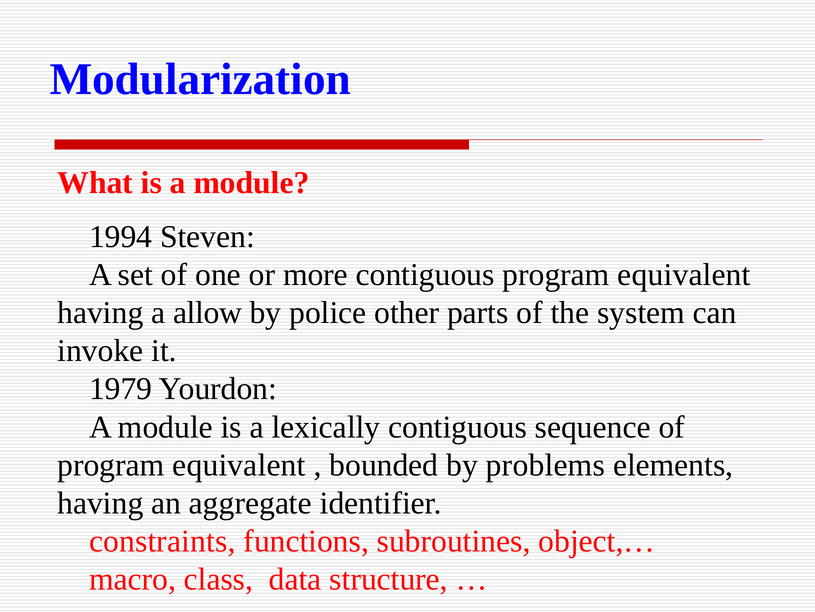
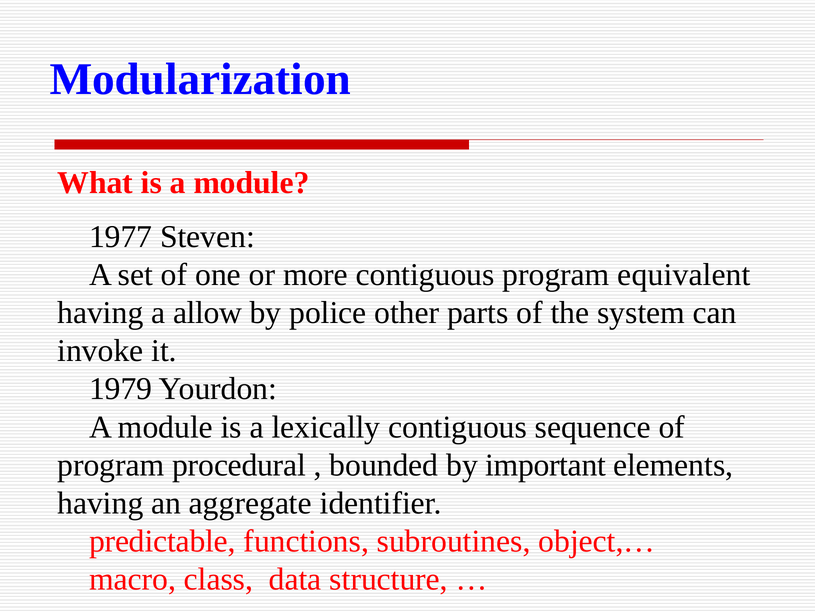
1994: 1994 -> 1977
equivalent at (239, 465): equivalent -> procedural
problems: problems -> important
constraints: constraints -> predictable
